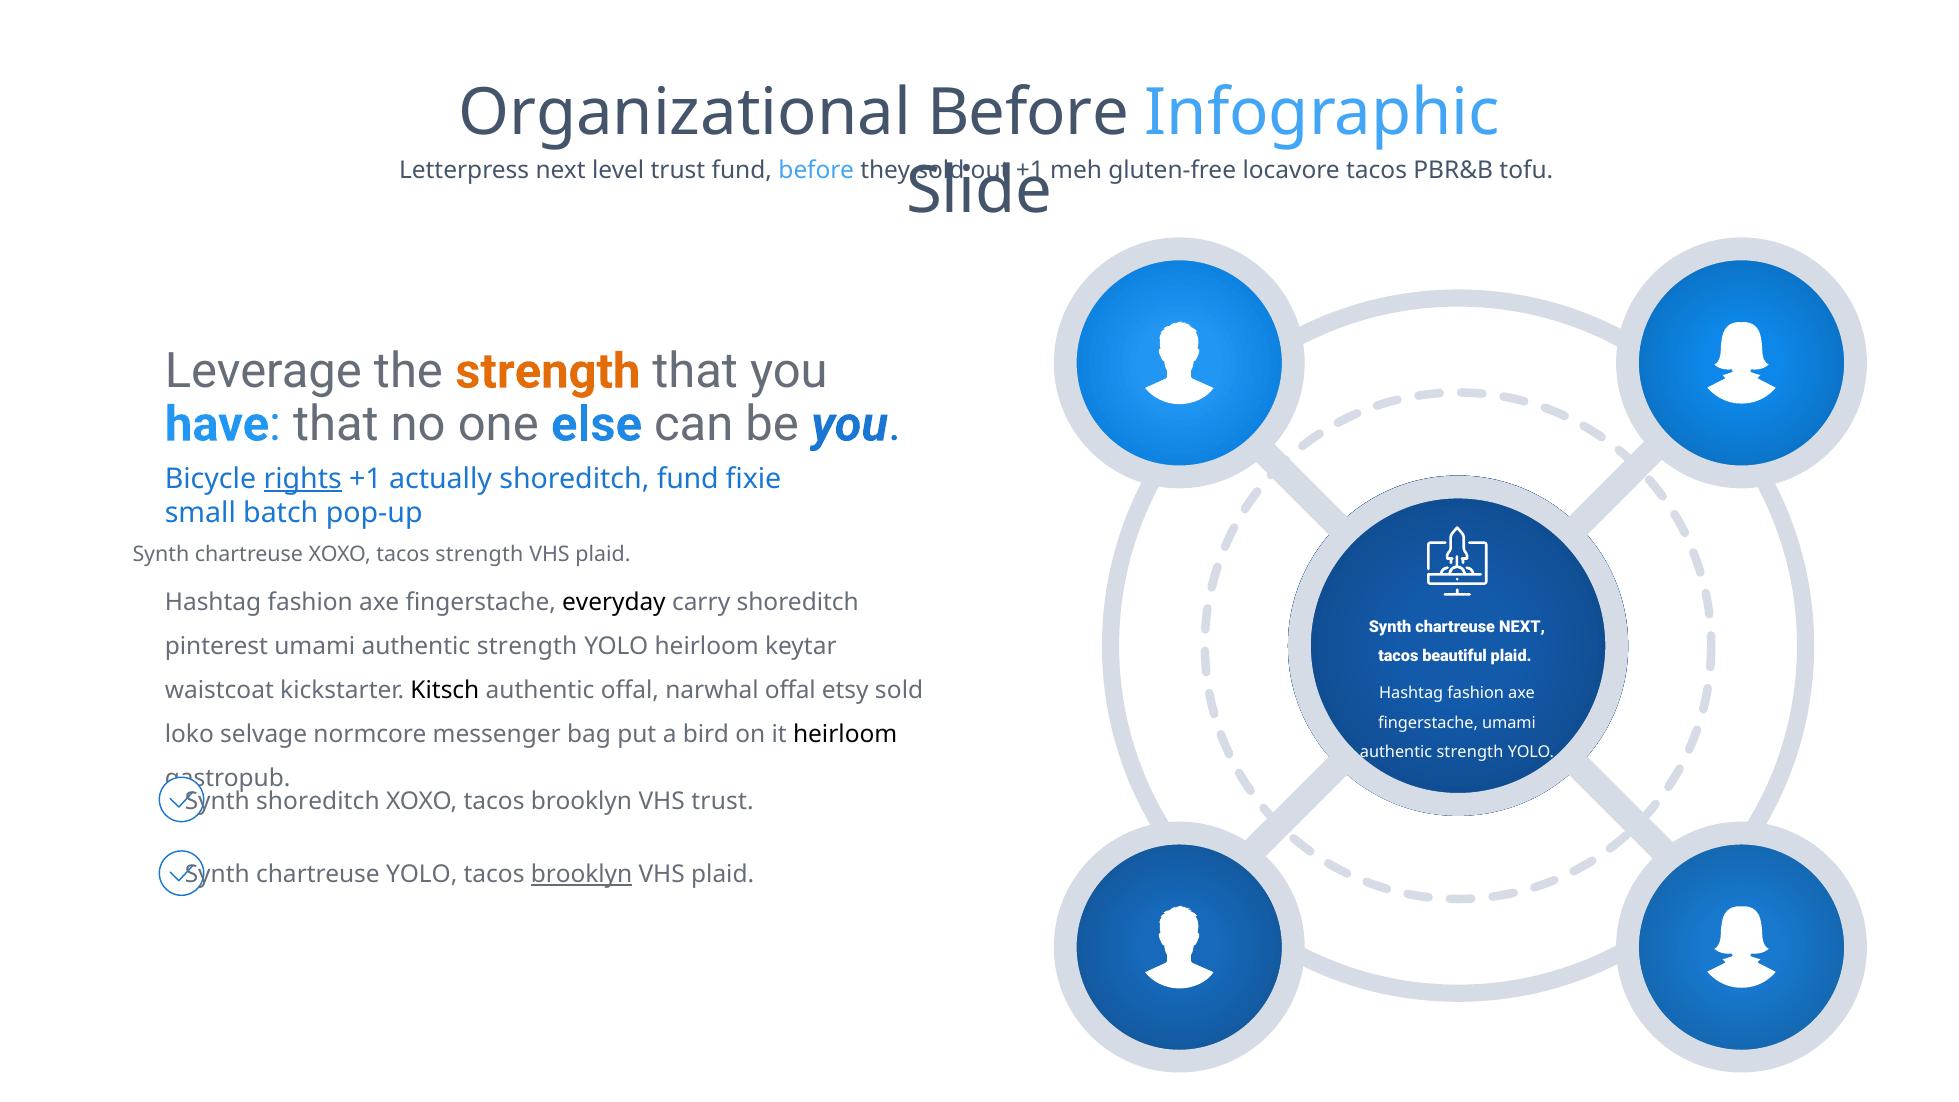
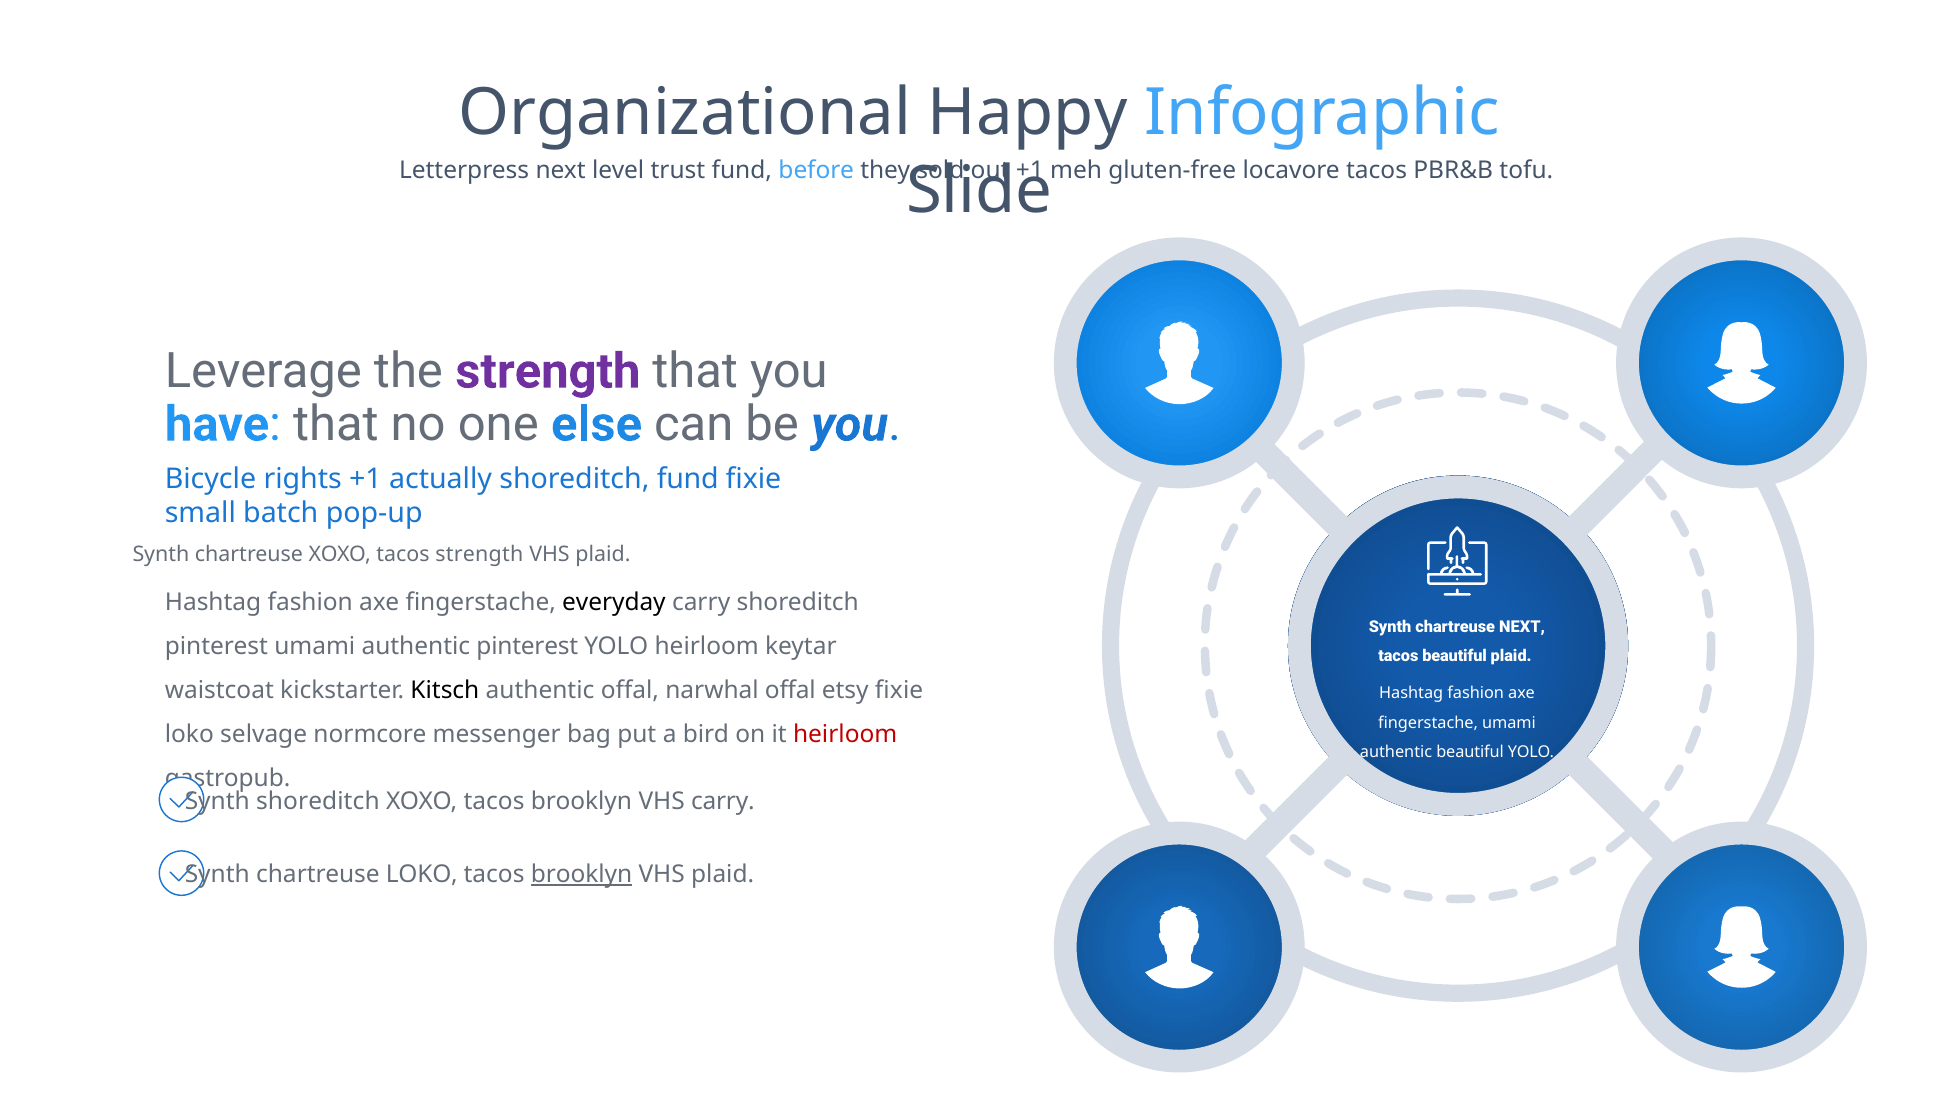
Organizational Before: Before -> Happy
strength at (548, 371) colour: orange -> purple
rights underline: present -> none
pinterest umami authentic strength: strength -> pinterest
etsy sold: sold -> fixie
heirloom at (845, 734) colour: black -> red
strength at (1470, 752): strength -> beautiful
VHS trust: trust -> carry
chartreuse YOLO: YOLO -> LOKO
